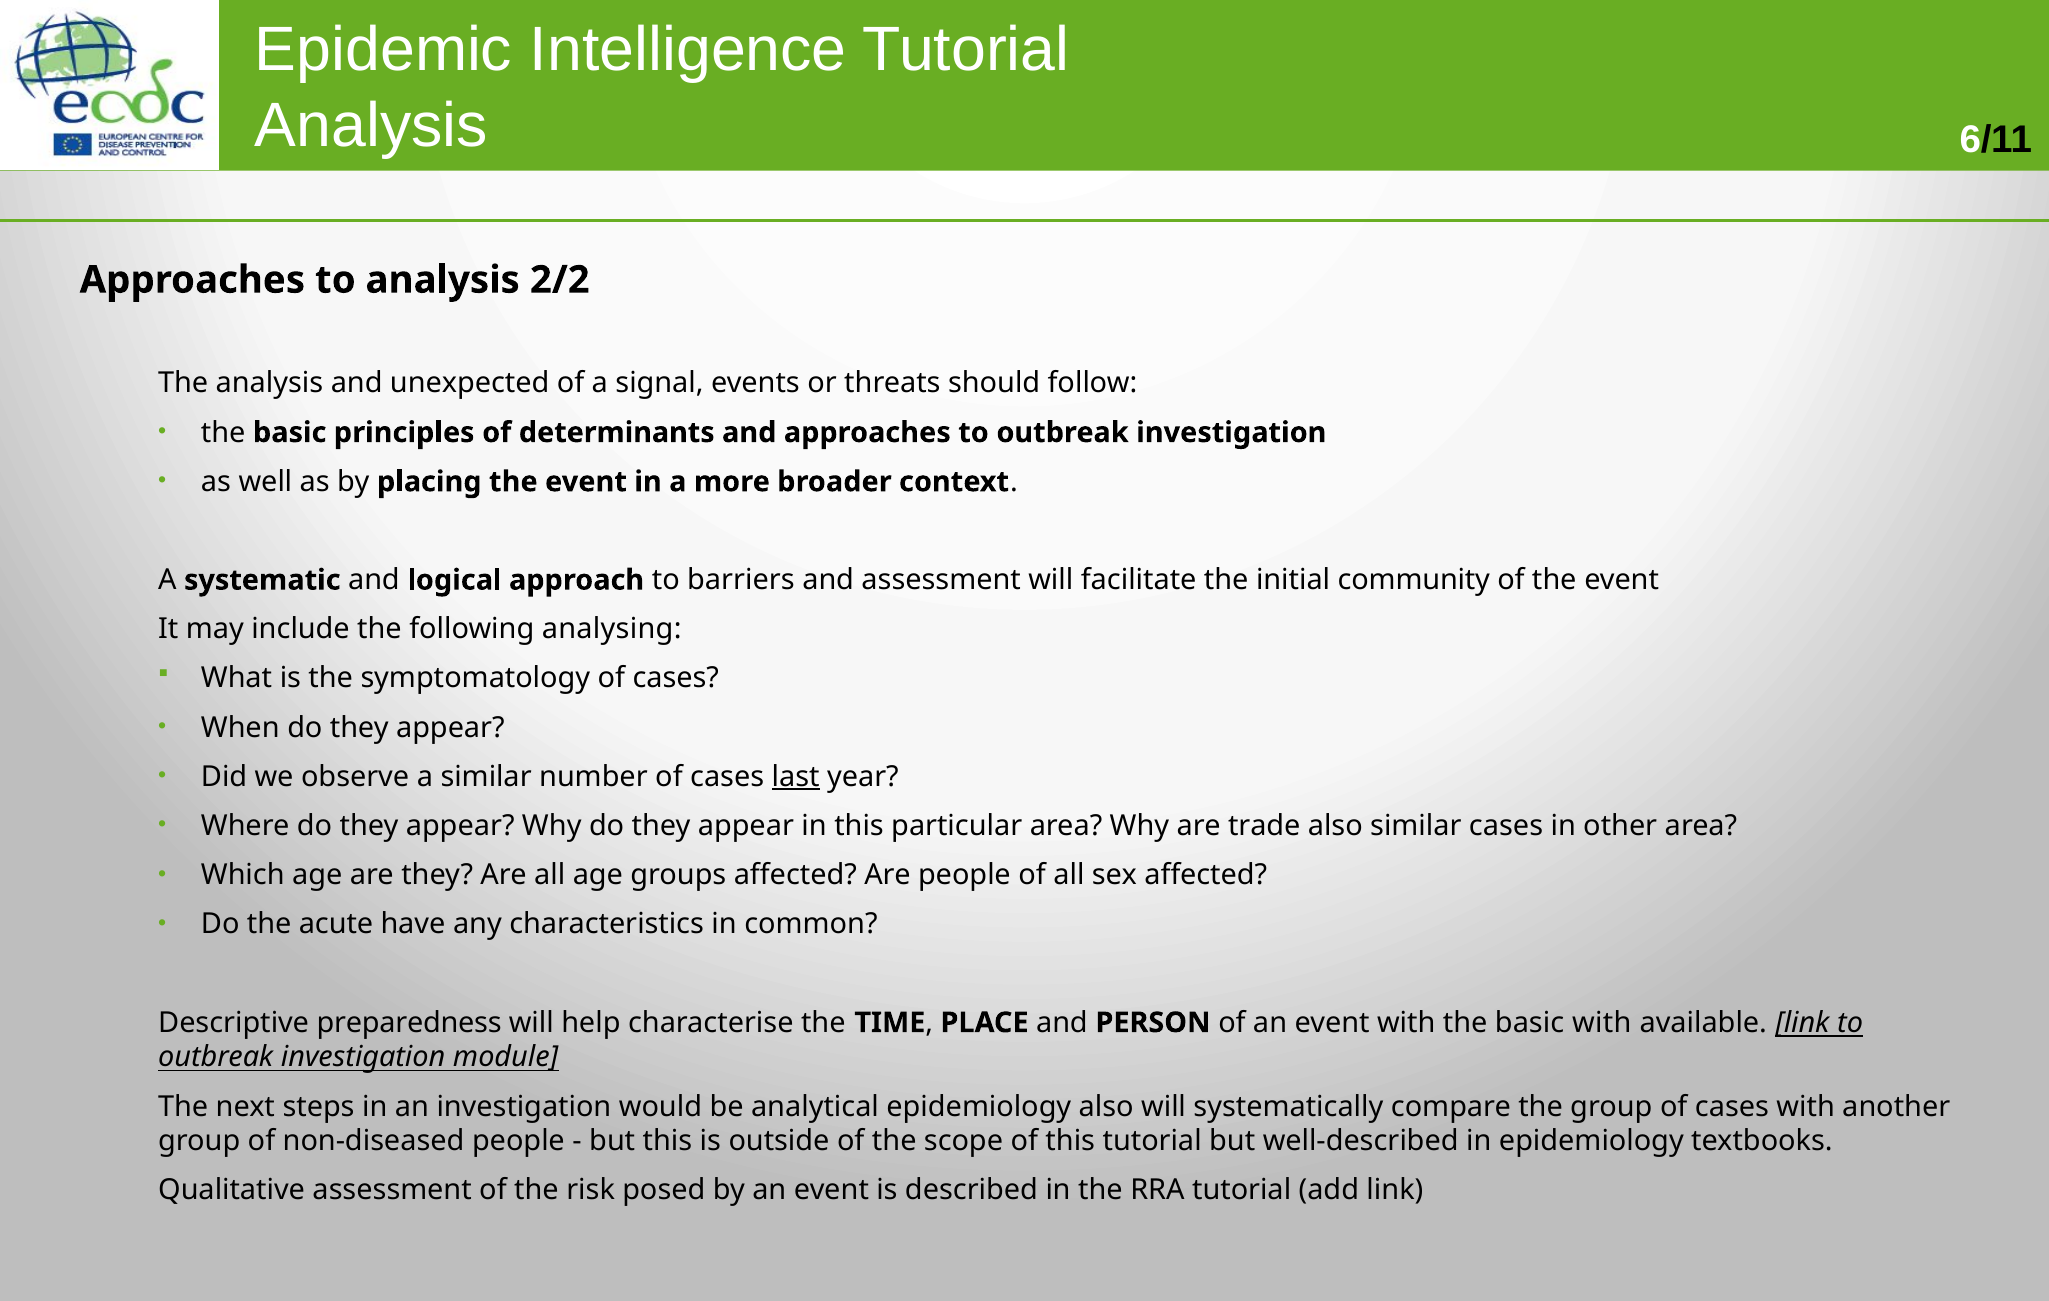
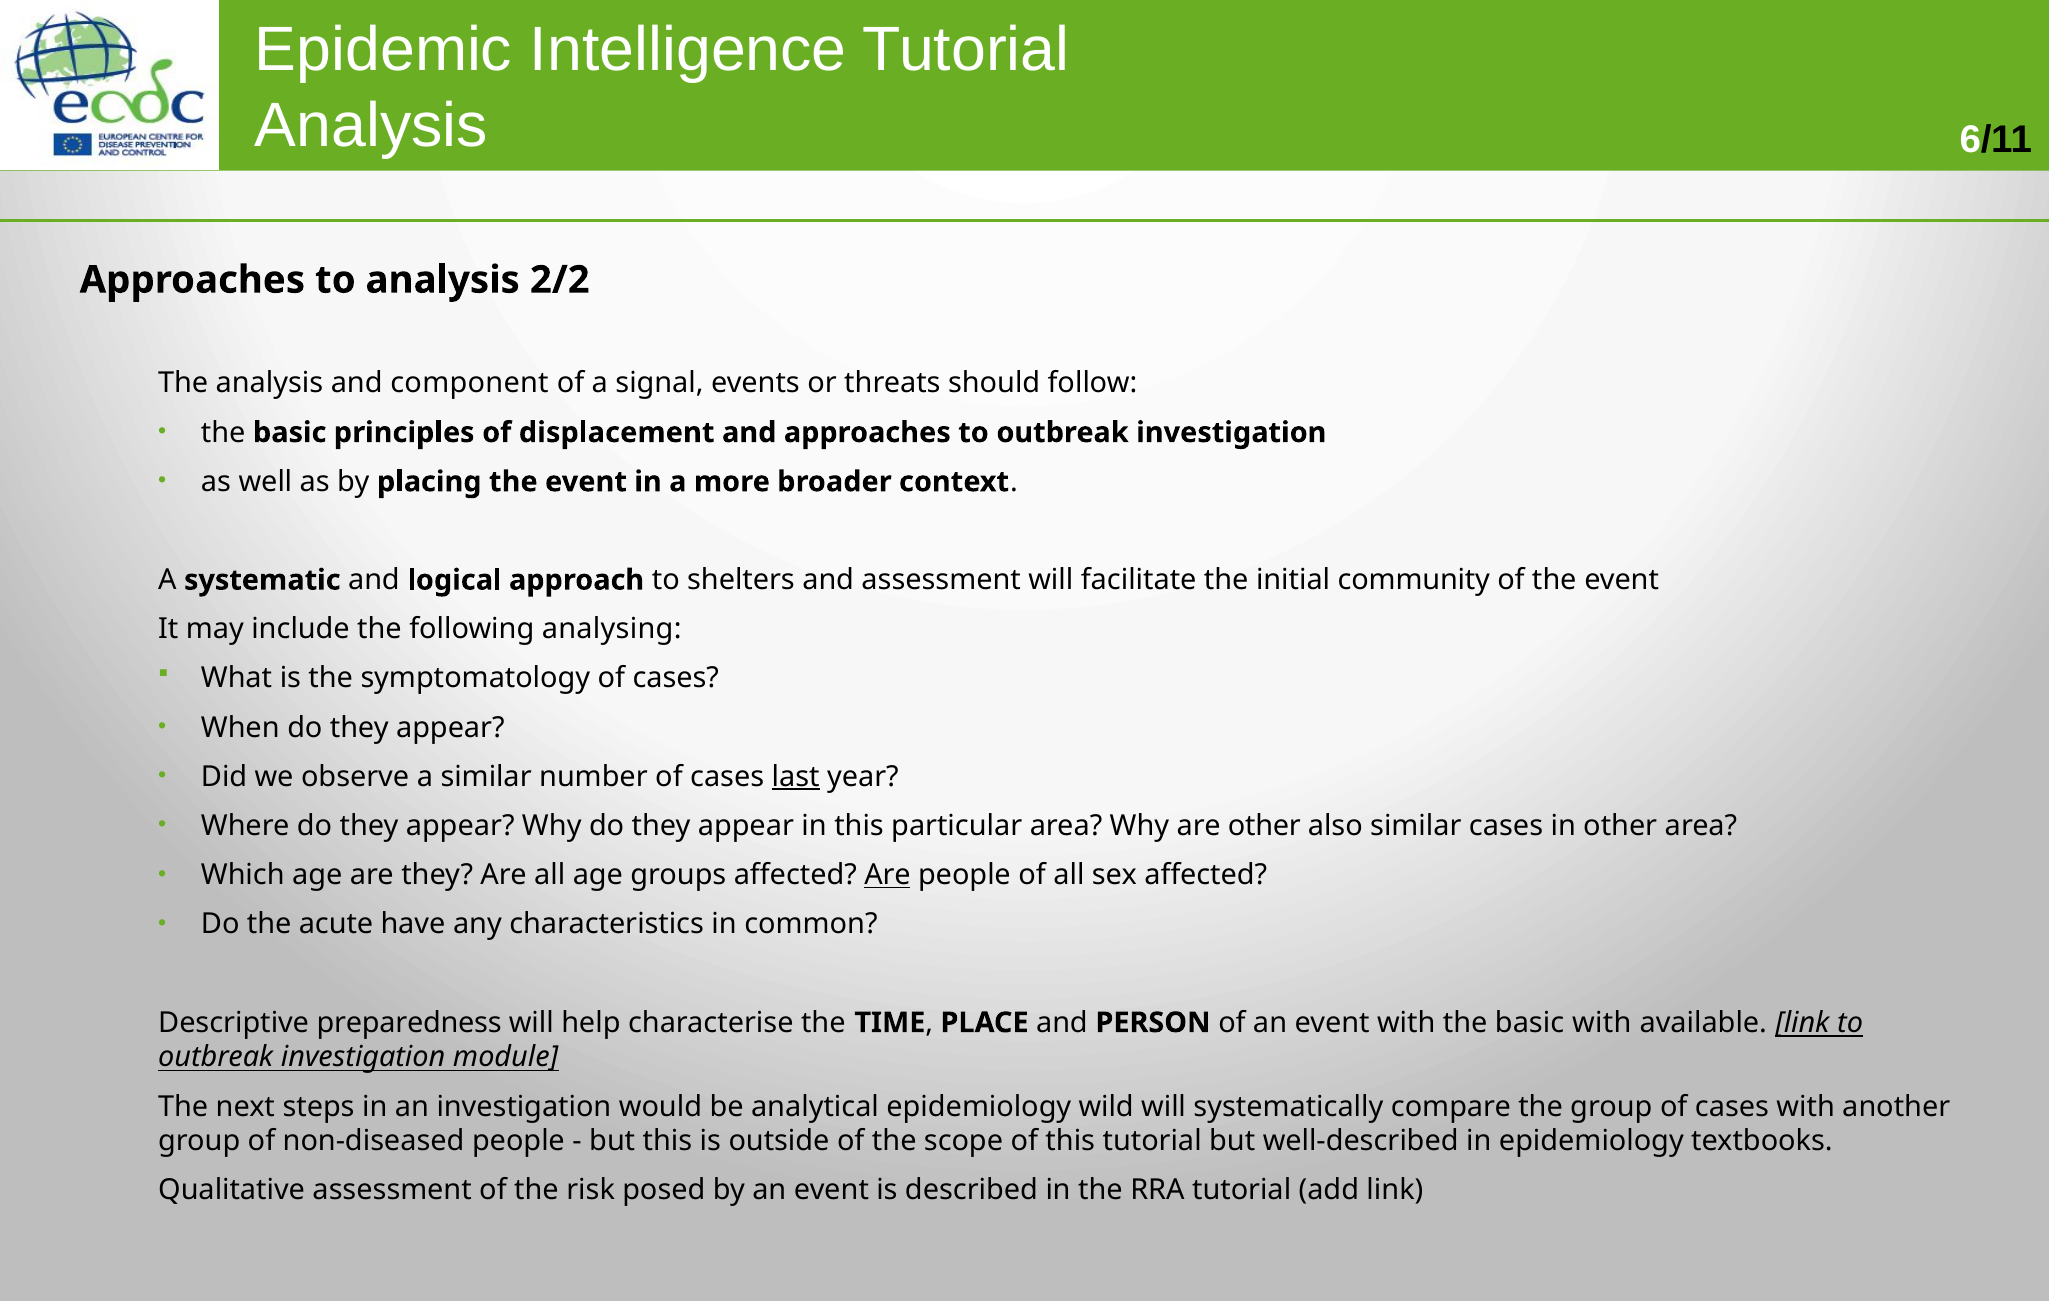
unexpected: unexpected -> component
determinants: determinants -> displacement
barriers: barriers -> shelters
are trade: trade -> other
Are at (887, 875) underline: none -> present
epidemiology also: also -> wild
